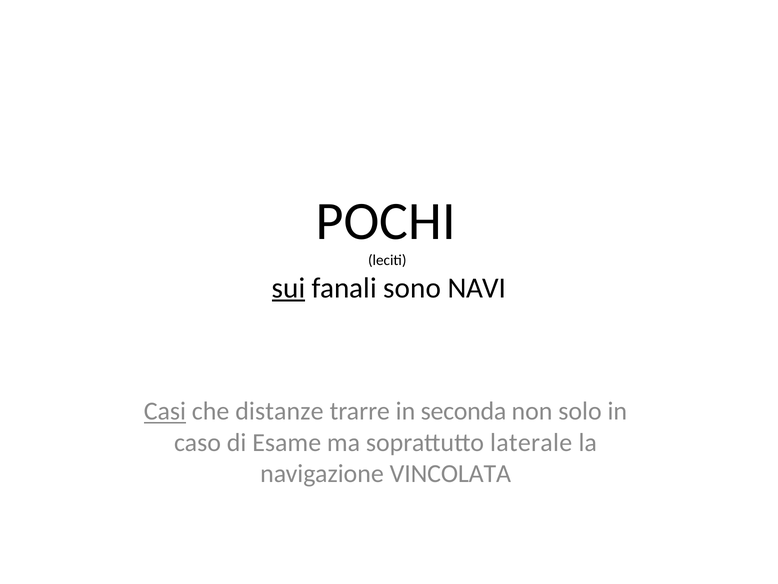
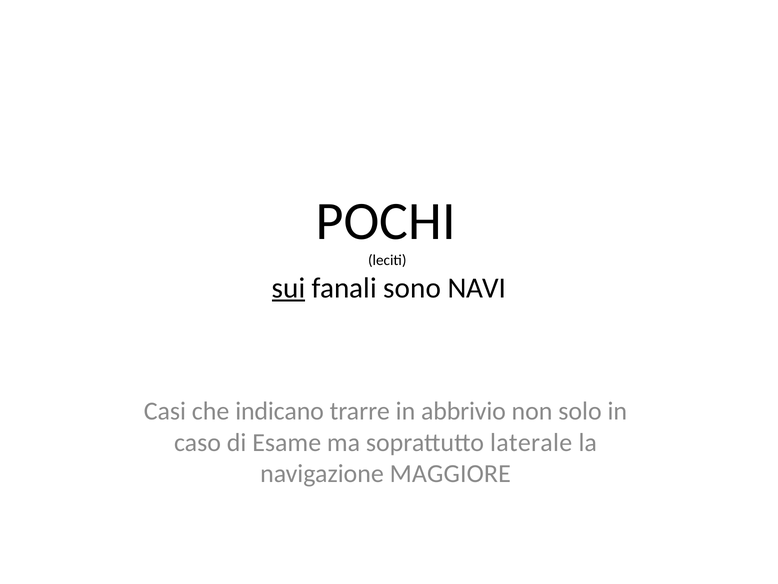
Casi underline: present -> none
distanze: distanze -> indicano
seconda: seconda -> abbrivio
VINCOLATA: VINCOLATA -> MAGGIORE
